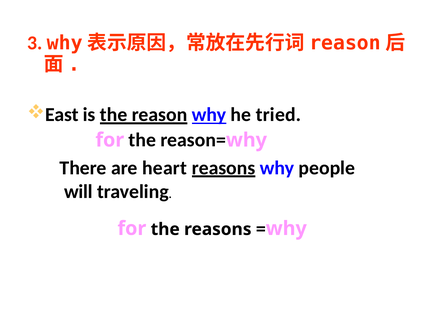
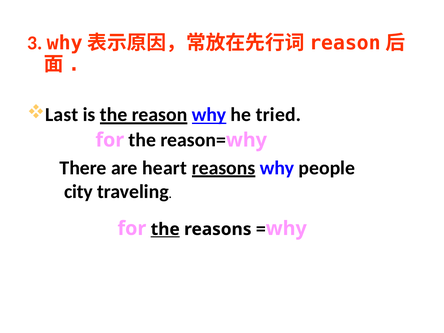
East: East -> Last
will: will -> city
the at (165, 229) underline: none -> present
